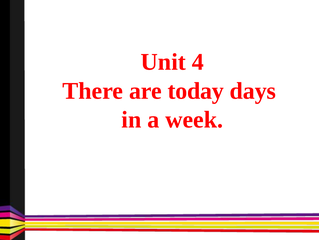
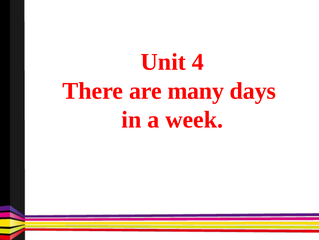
today: today -> many
